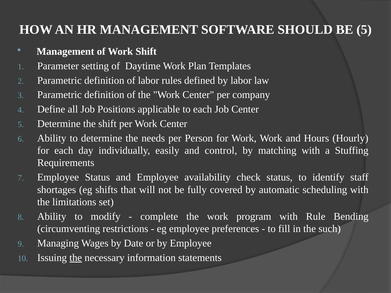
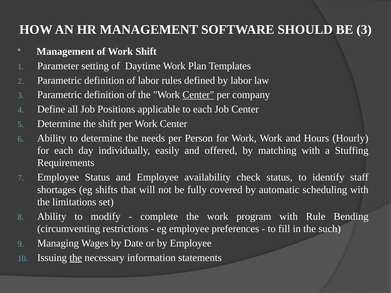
BE 5: 5 -> 3
Center at (198, 95) underline: none -> present
control: control -> offered
